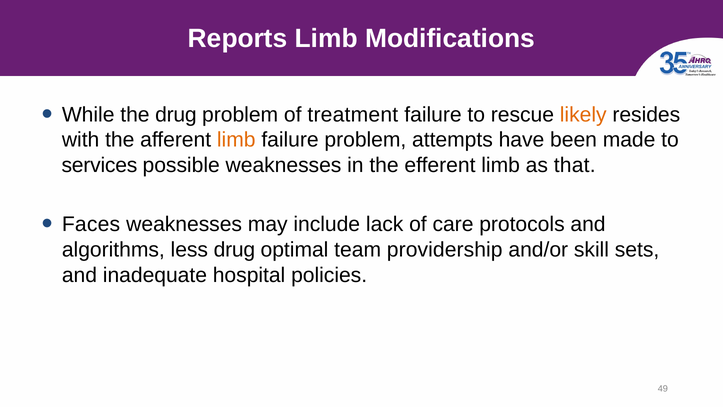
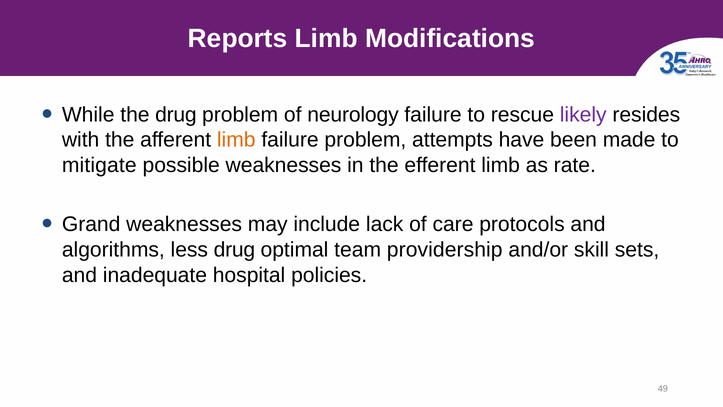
treatment: treatment -> neurology
likely colour: orange -> purple
services: services -> mitigate
that: that -> rate
Faces: Faces -> Grand
